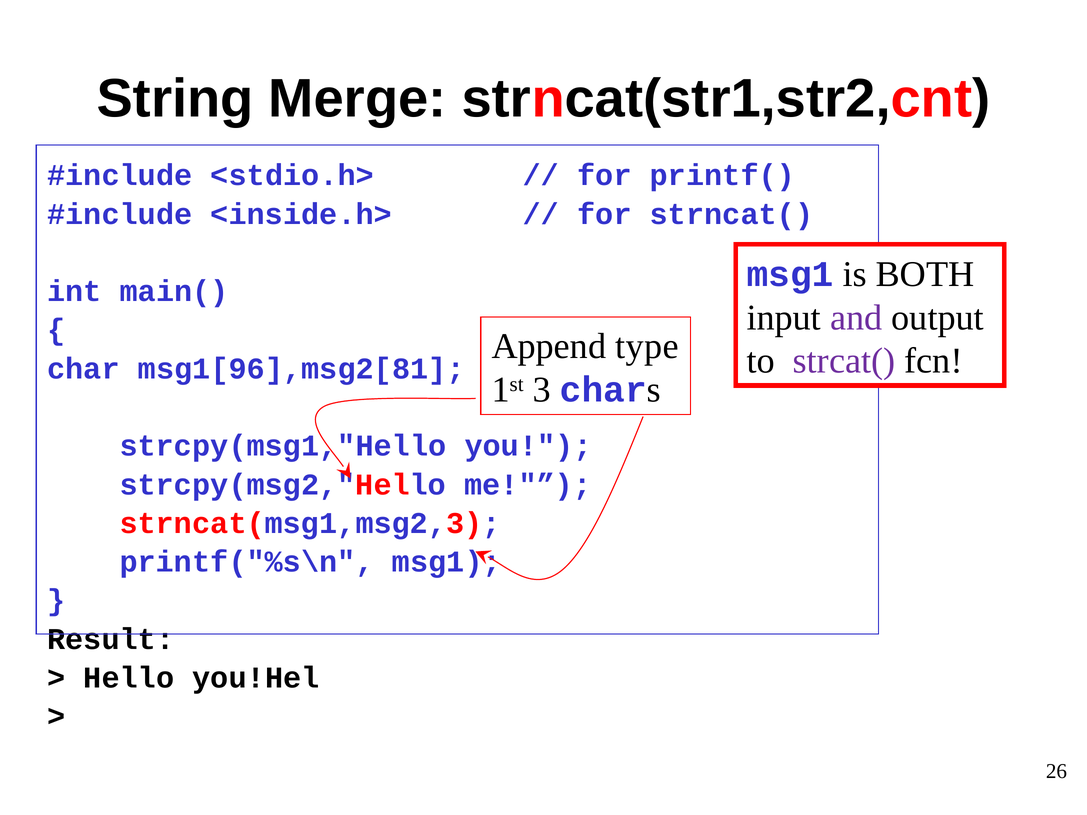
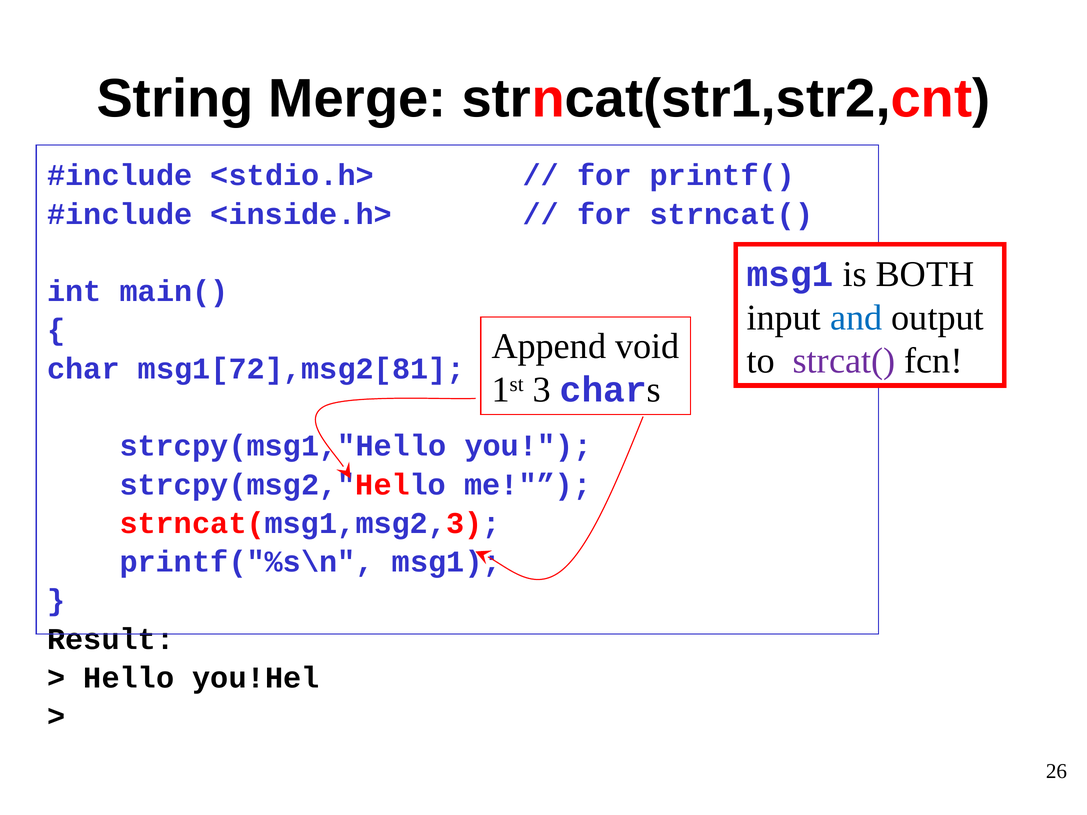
and colour: purple -> blue
type: type -> void
msg1[96],msg2[81: msg1[96],msg2[81 -> msg1[72],msg2[81
